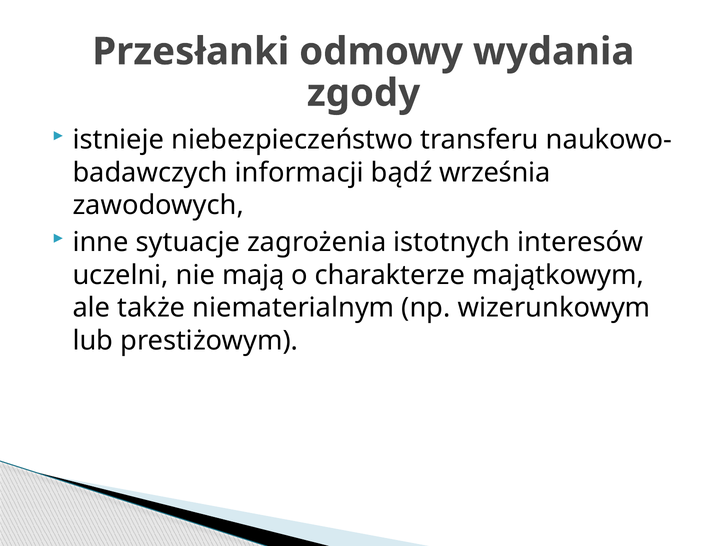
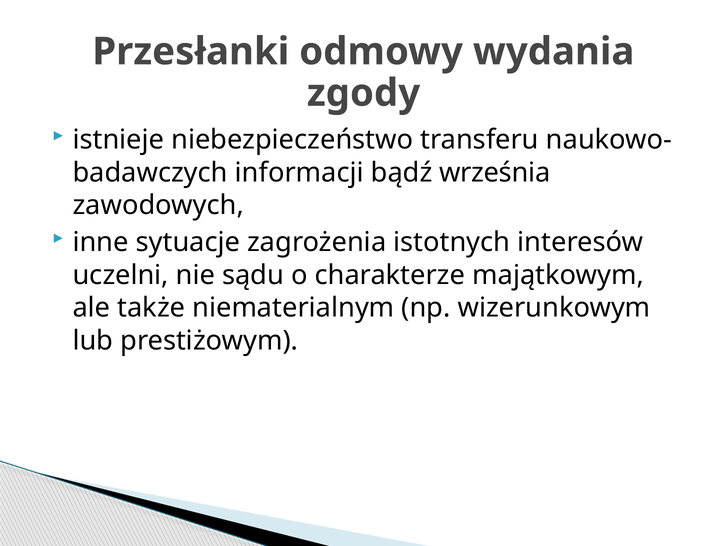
mają: mają -> sądu
